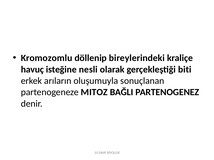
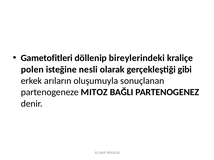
Kromozomlu: Kromozomlu -> Gametofitleri
havuç: havuç -> polen
biti: biti -> gibi
